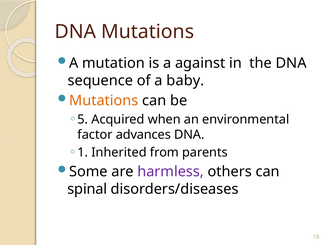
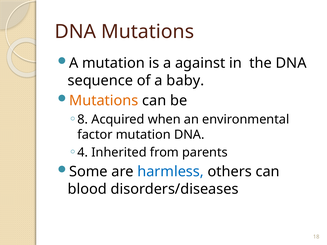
5: 5 -> 8
factor advances: advances -> mutation
1: 1 -> 4
harmless colour: purple -> blue
spinal: spinal -> blood
